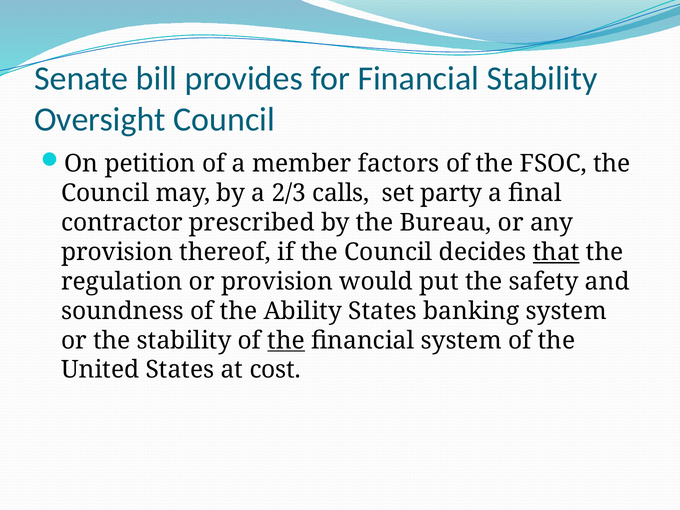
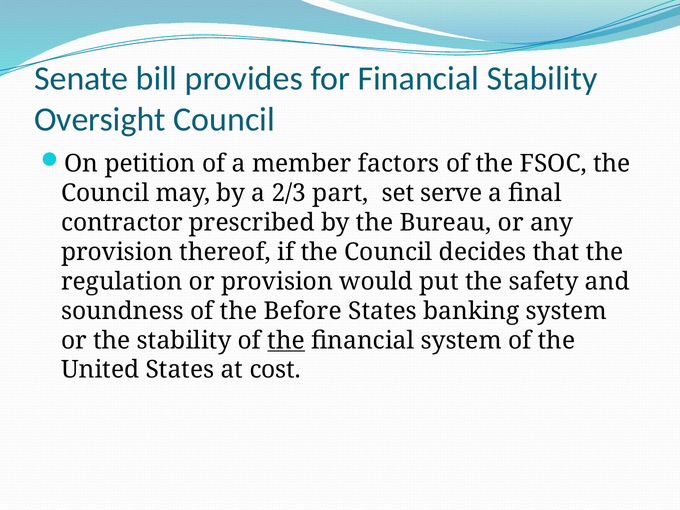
calls: calls -> part
party: party -> serve
that underline: present -> none
Ability: Ability -> Before
